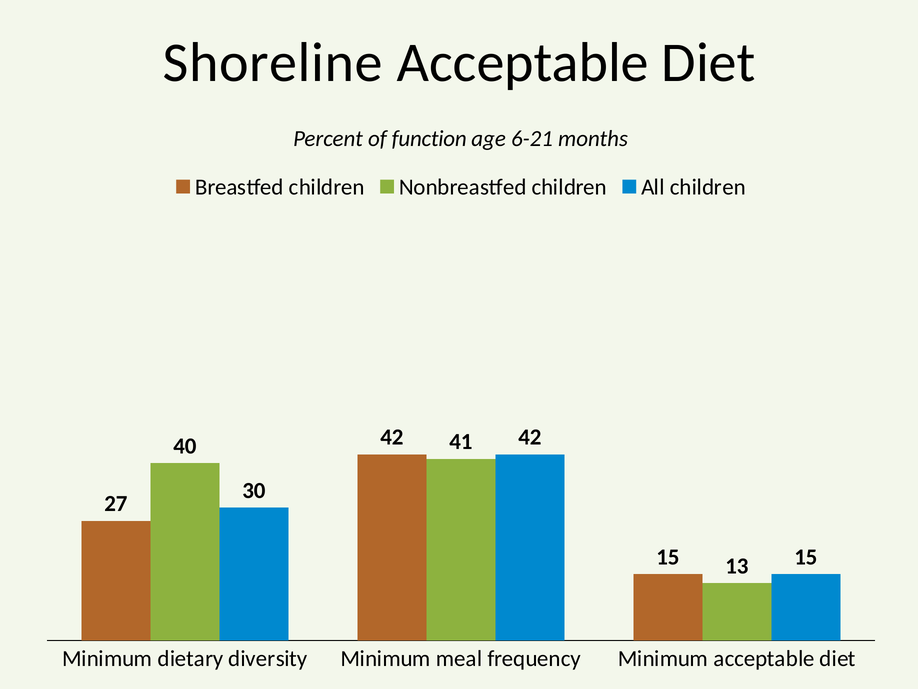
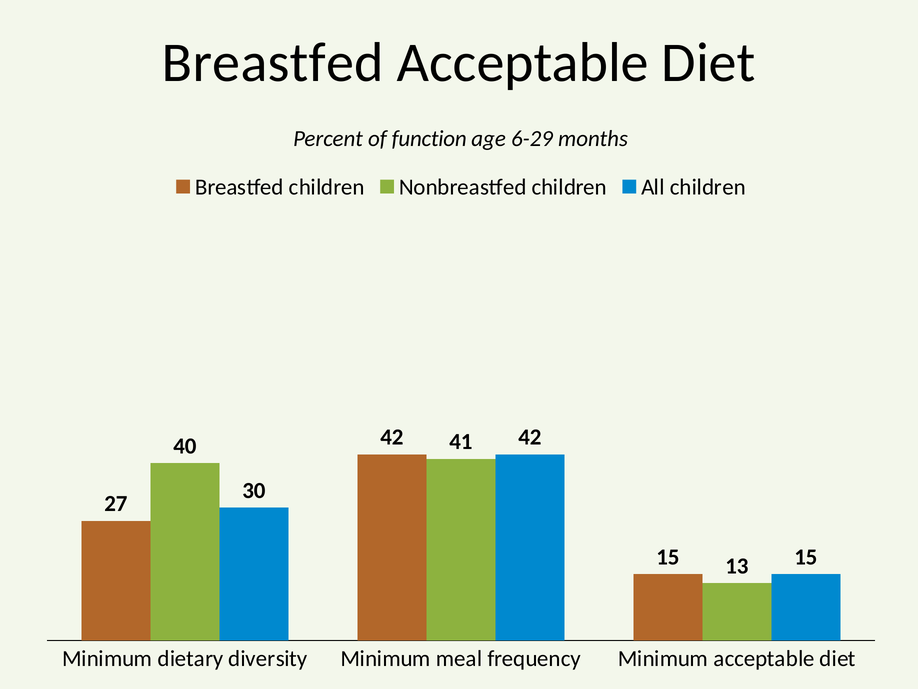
Shoreline at (273, 63): Shoreline -> Breastfed
6-21: 6-21 -> 6-29
